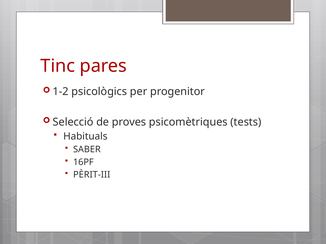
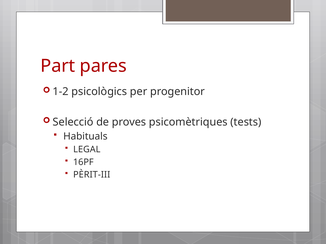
Tinc: Tinc -> Part
SABER: SABER -> LEGAL
